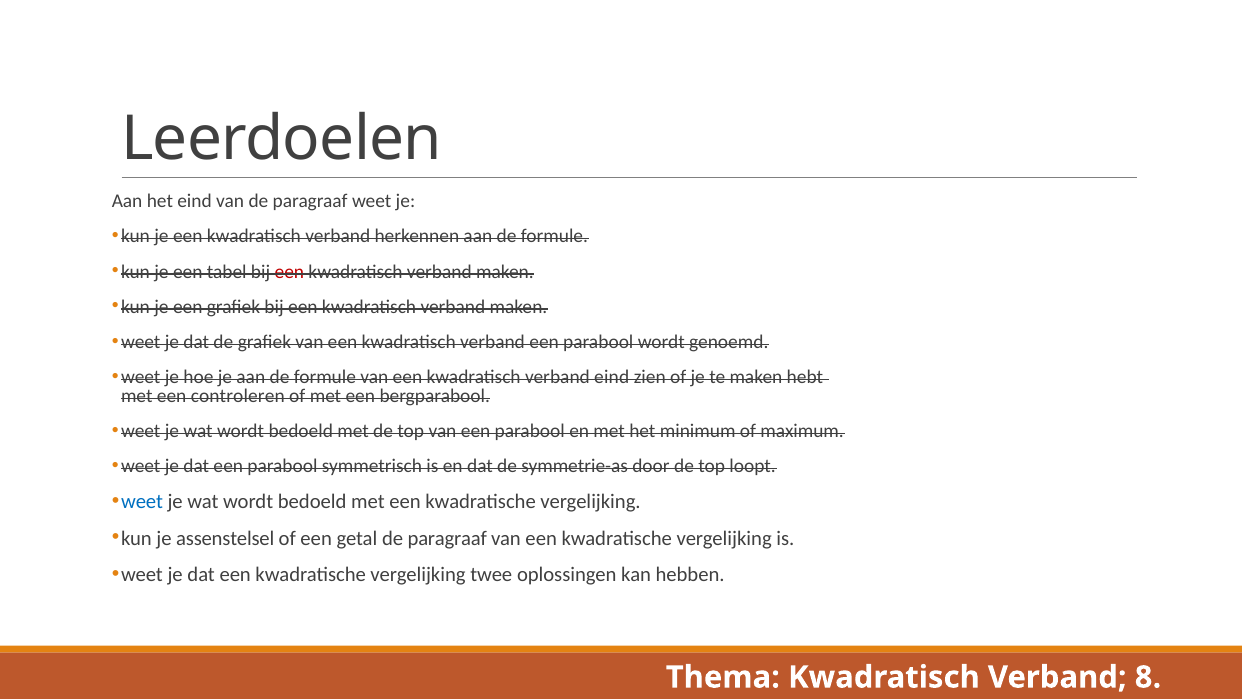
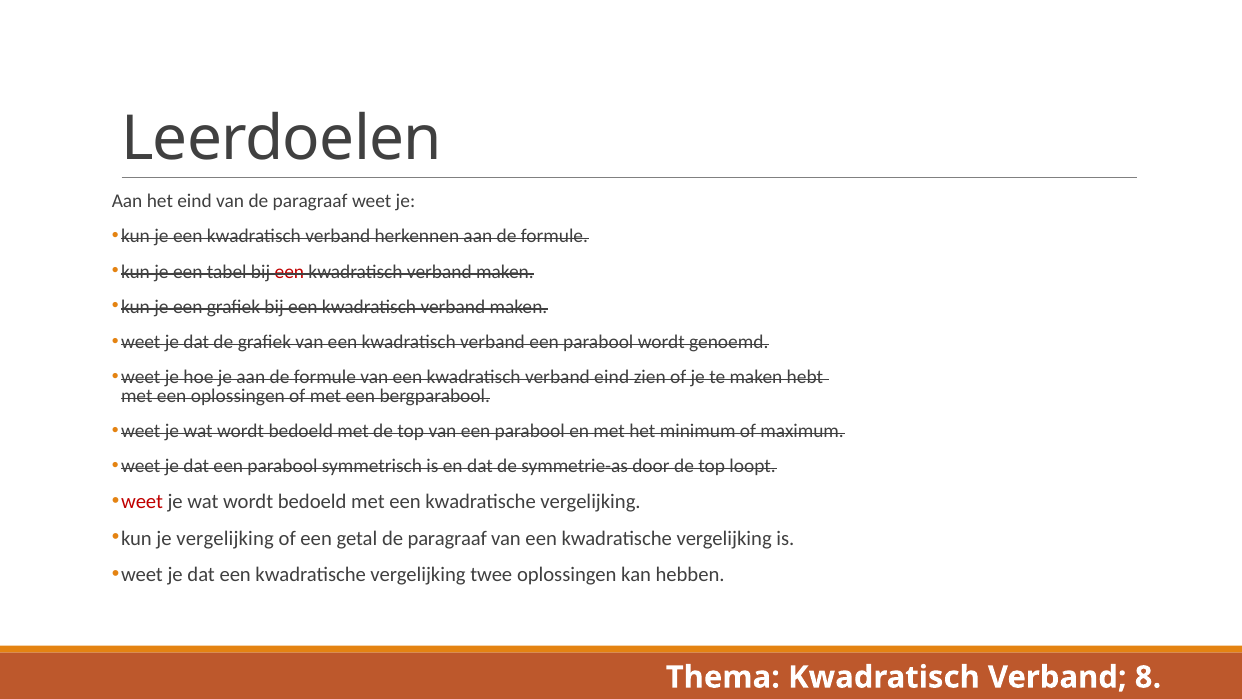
een controleren: controleren -> oplossingen
weet at (142, 502) colour: blue -> red
je assenstelsel: assenstelsel -> vergelijking
